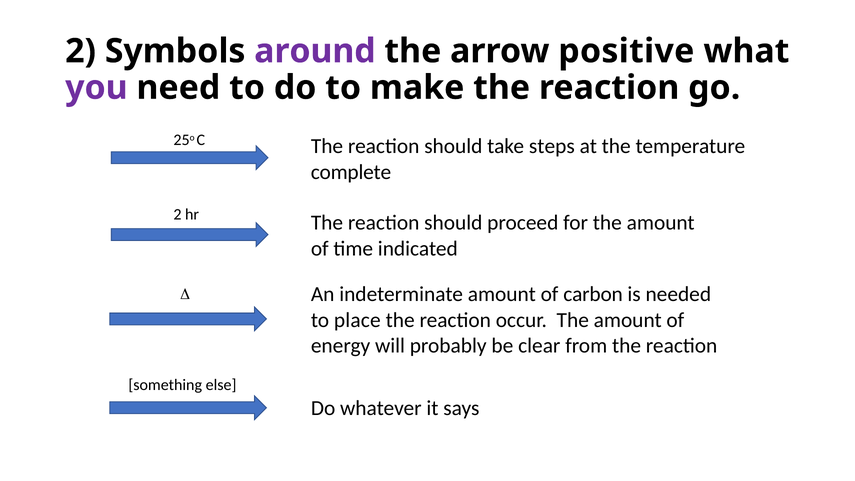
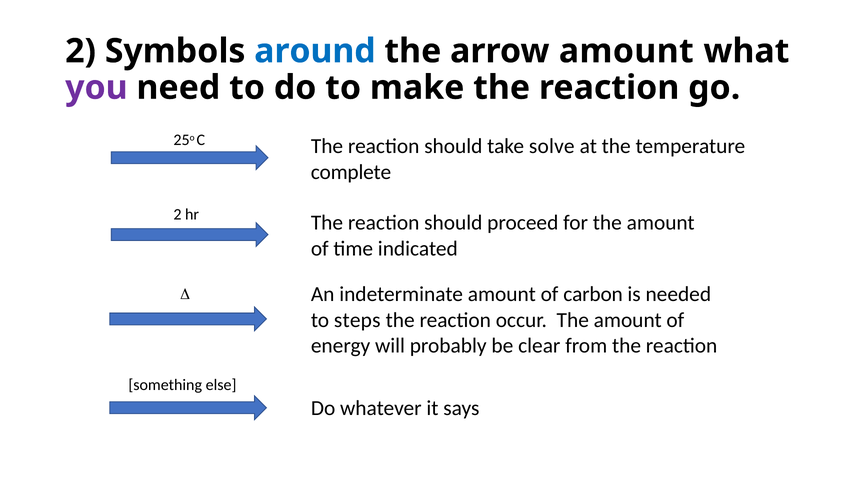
around colour: purple -> blue
arrow positive: positive -> amount
steps: steps -> solve
place: place -> steps
